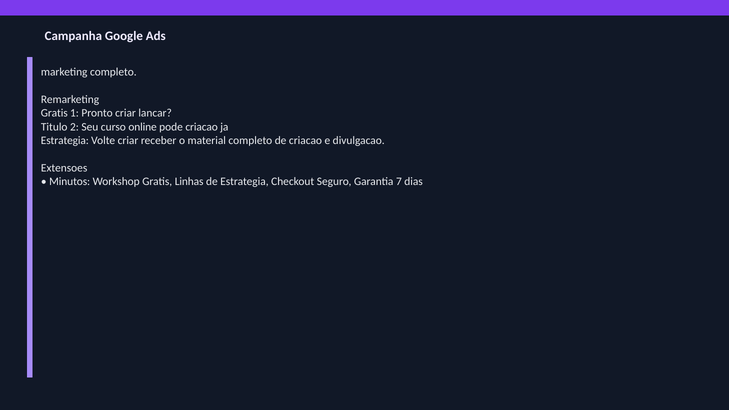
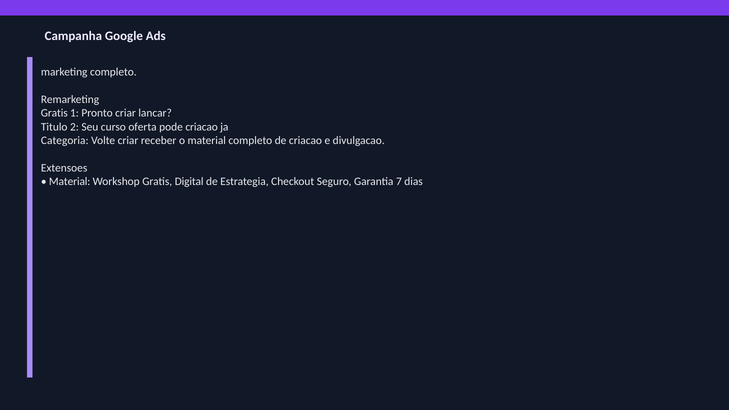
online: online -> oferta
Estrategia at (65, 140): Estrategia -> Categoria
Minutos at (70, 181): Minutos -> Material
Linhas: Linhas -> Digital
